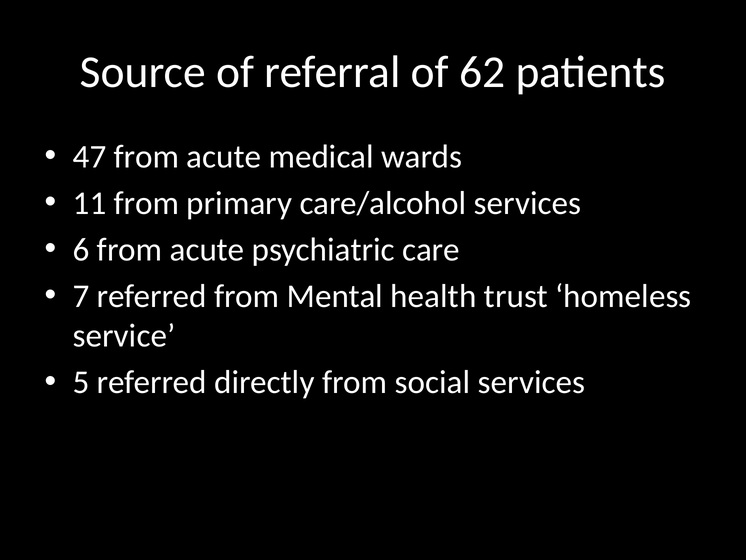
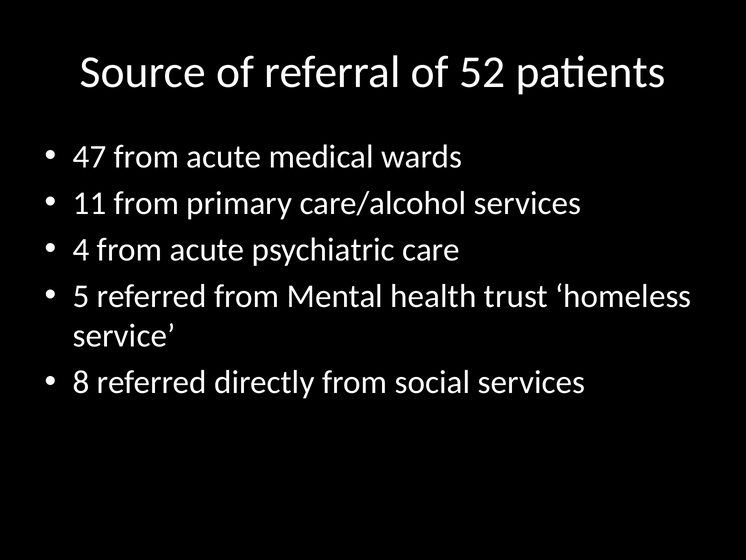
62: 62 -> 52
6: 6 -> 4
7: 7 -> 5
5: 5 -> 8
